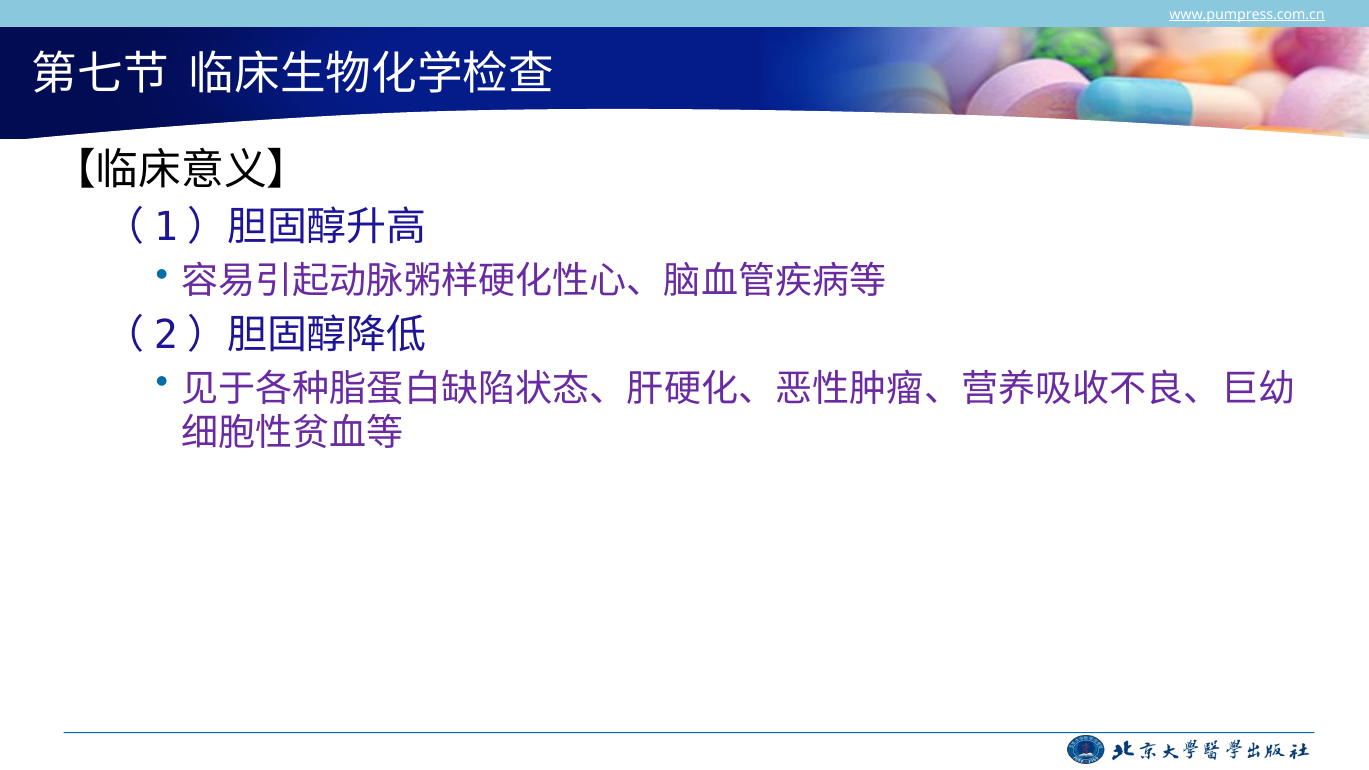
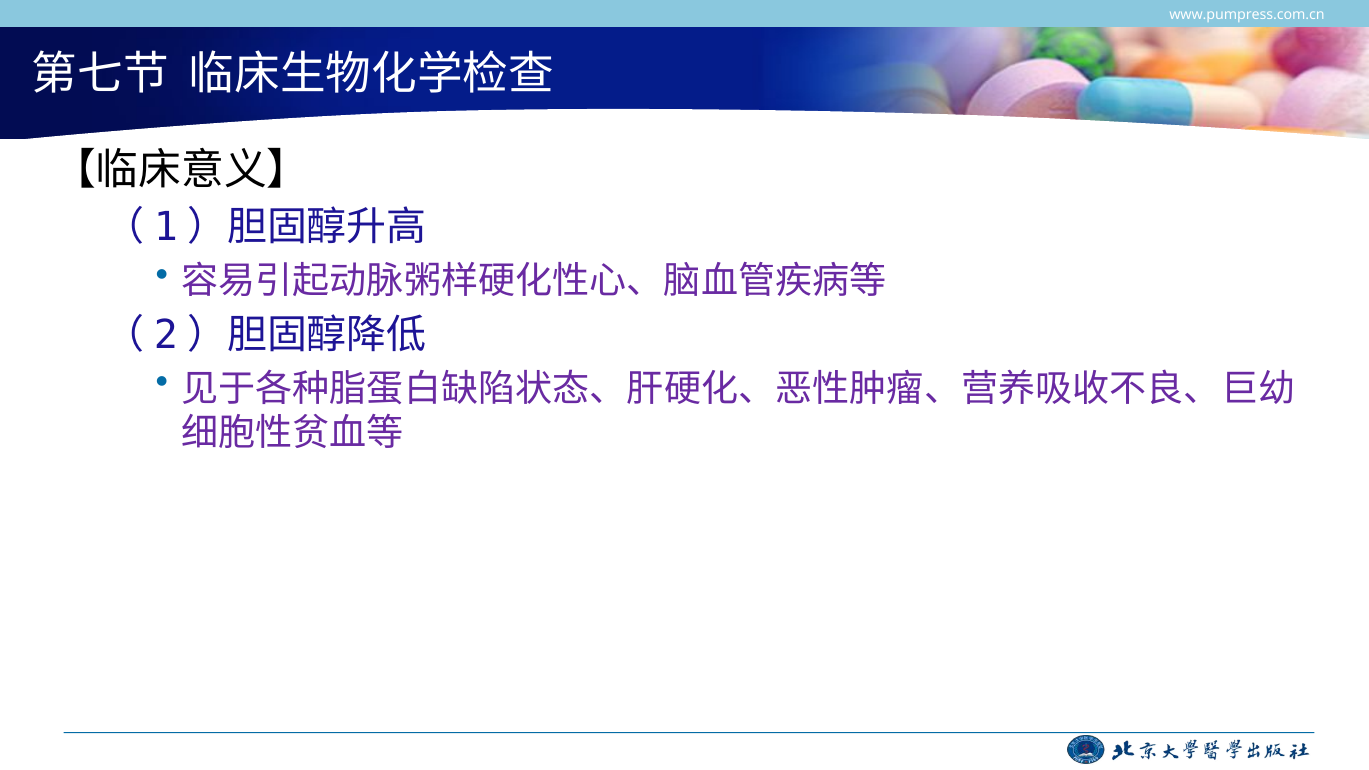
www.pumpress.com.cn underline: present -> none
